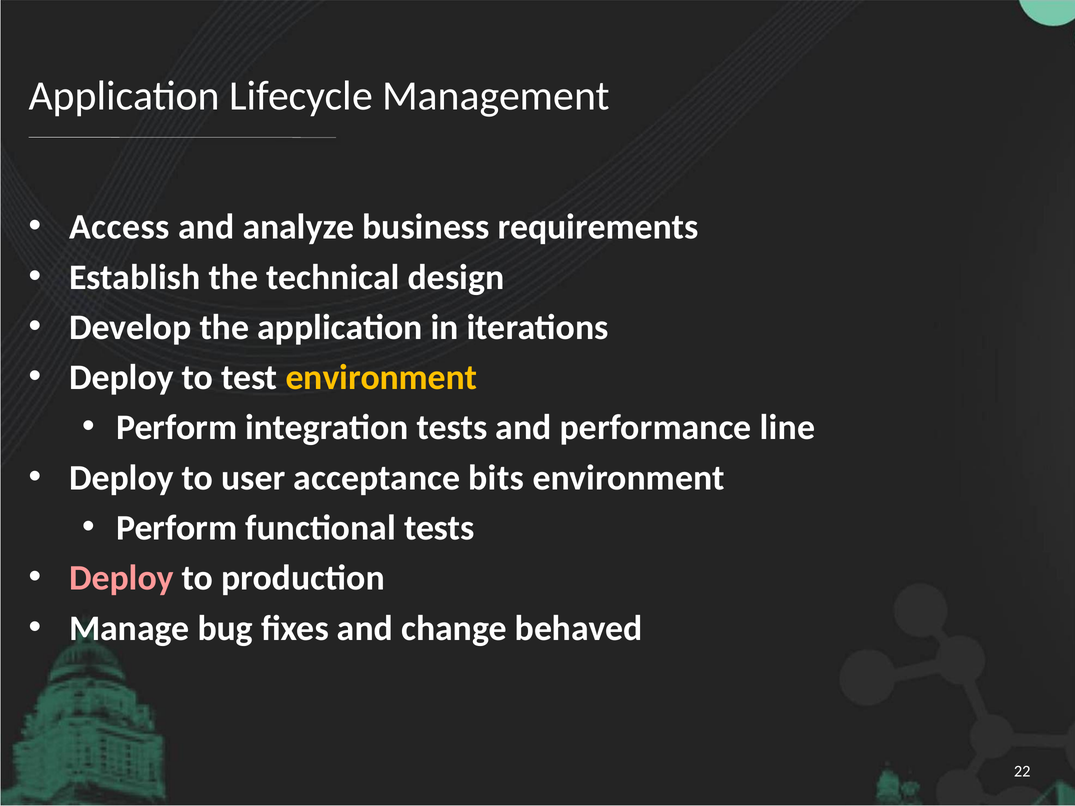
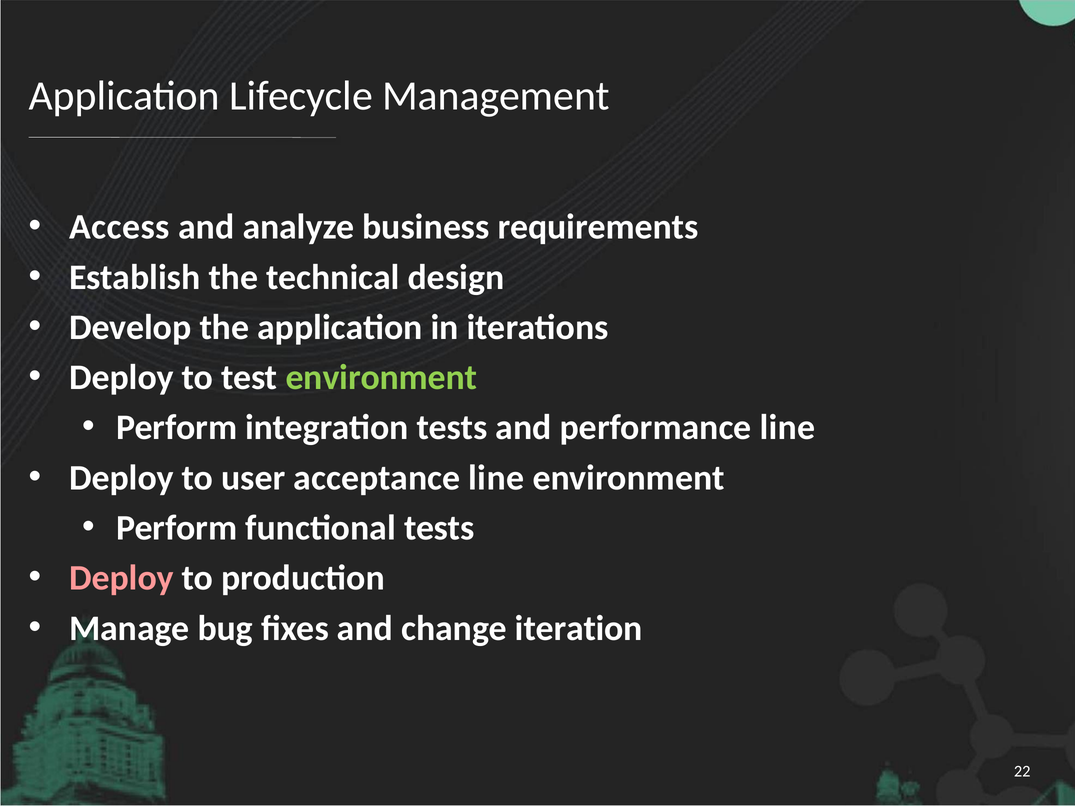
environment at (381, 378) colour: yellow -> light green
acceptance bits: bits -> line
behaved: behaved -> iteration
